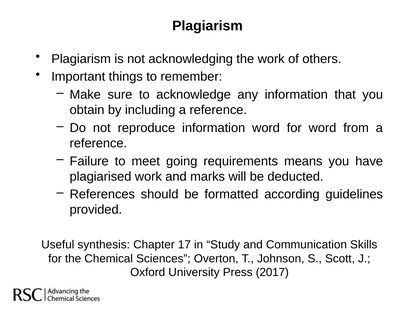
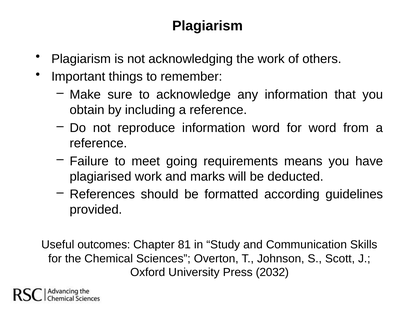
synthesis: synthesis -> outcomes
17: 17 -> 81
2017: 2017 -> 2032
